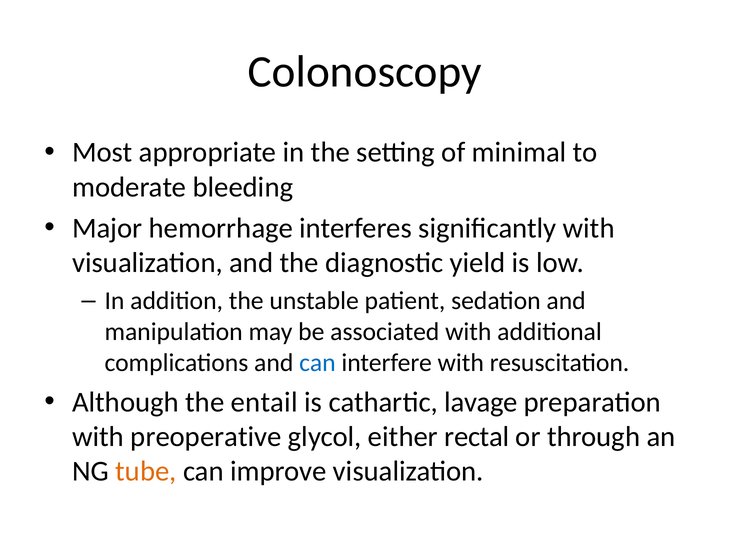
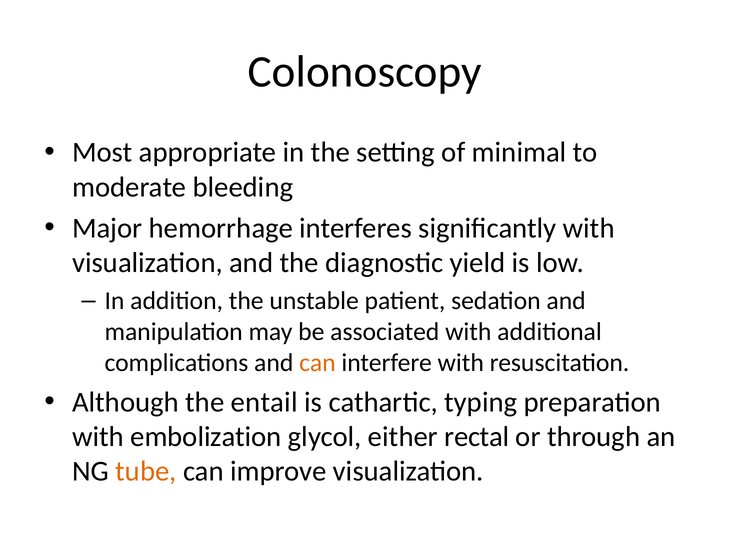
can at (317, 363) colour: blue -> orange
lavage: lavage -> typing
preoperative: preoperative -> embolization
